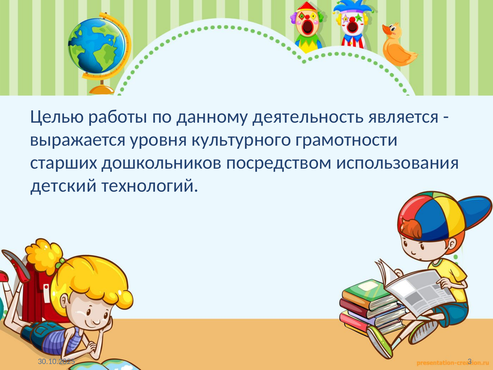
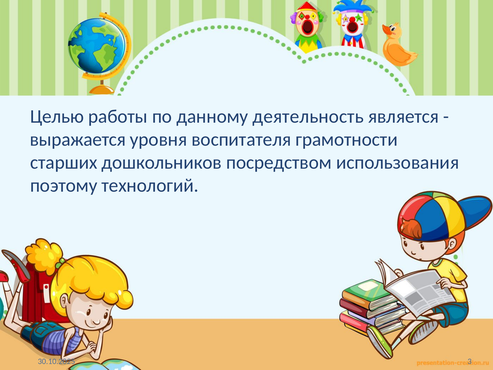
культурного: культурного -> воспитателя
детский: детский -> поэтому
